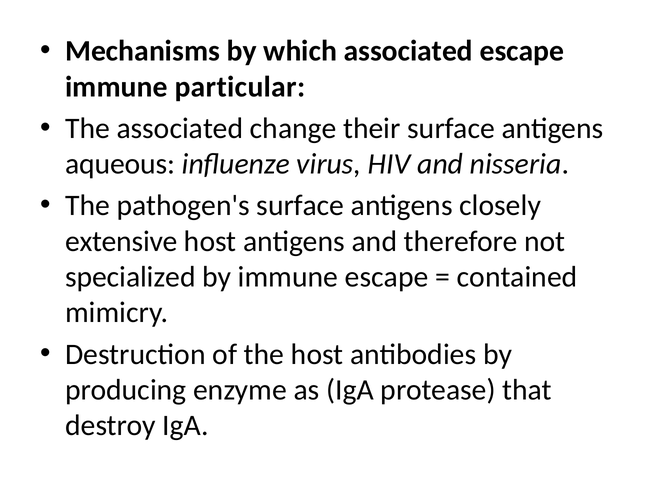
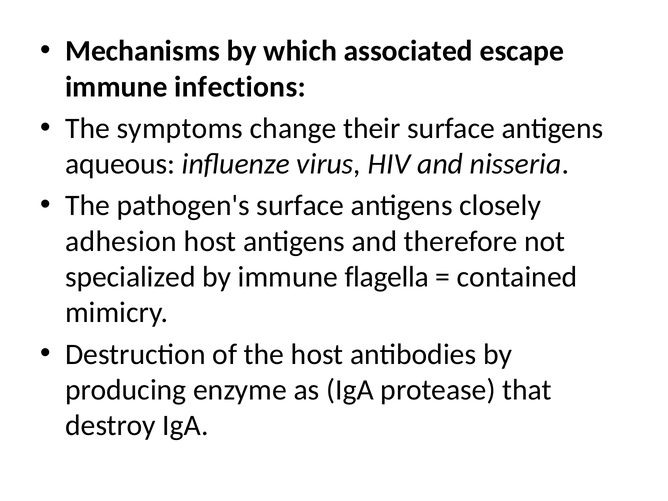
particular: particular -> infections
The associated: associated -> symptoms
extensive: extensive -> adhesion
immune escape: escape -> flagella
